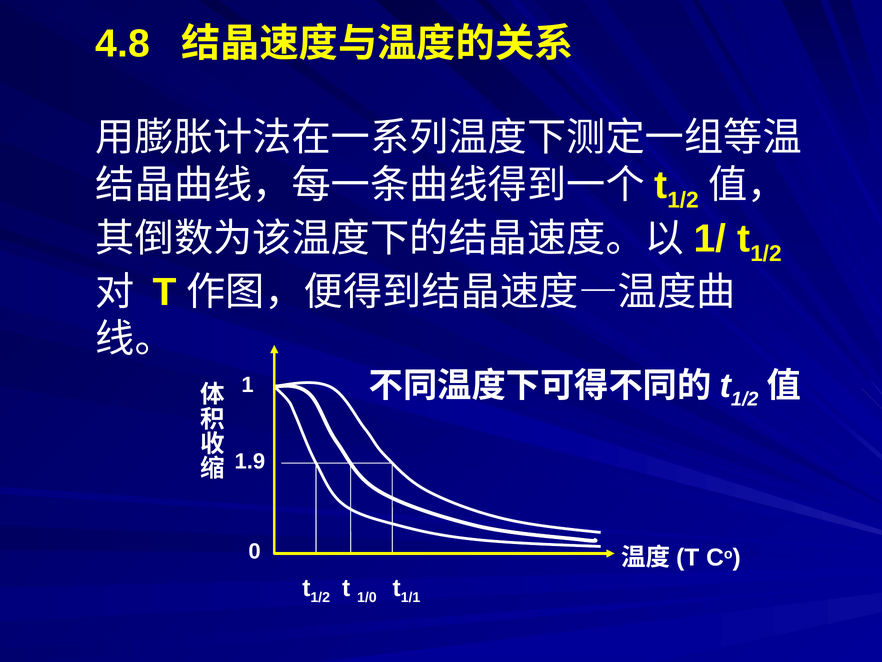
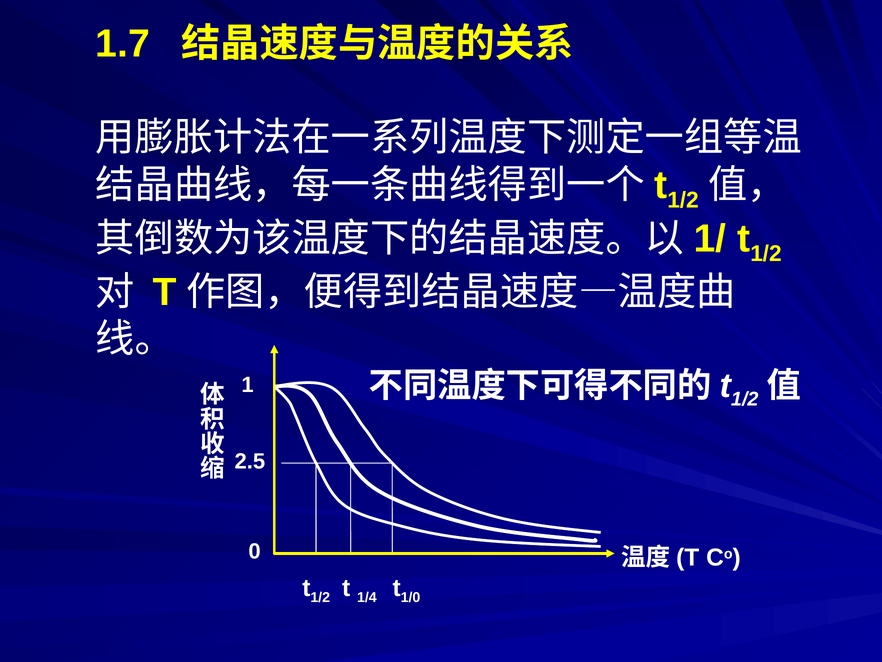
4.8: 4.8 -> 1.7
1.9: 1.9 -> 2.5
1/0: 1/0 -> 1/4
1/1: 1/1 -> 1/0
